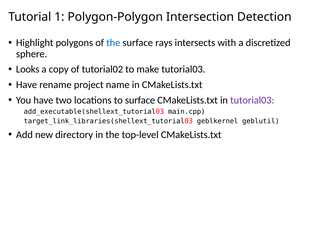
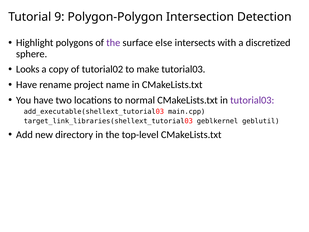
1: 1 -> 9
the at (113, 43) colour: blue -> purple
rays: rays -> else
to surface: surface -> normal
